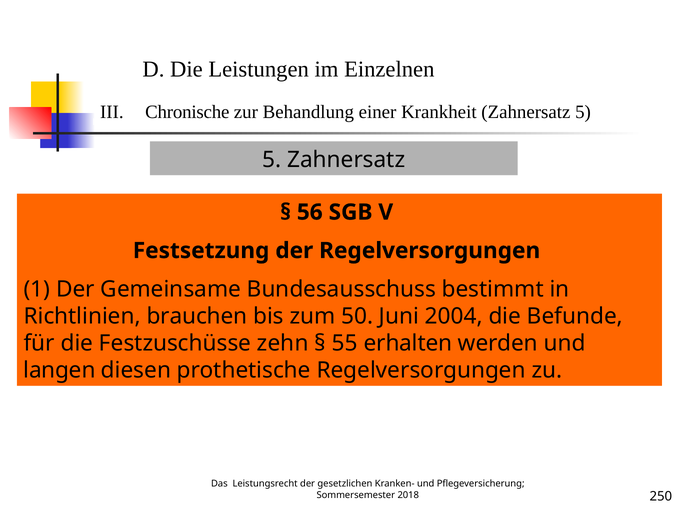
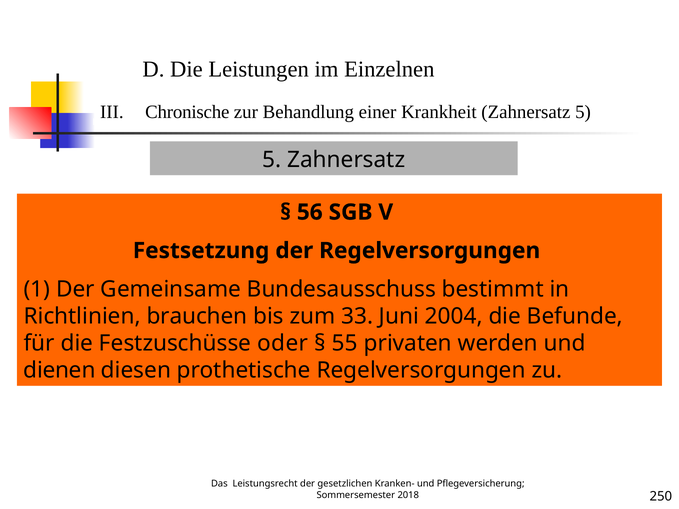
50: 50 -> 33
zehn: zehn -> oder
erhalten: erhalten -> privaten
langen: langen -> dienen
